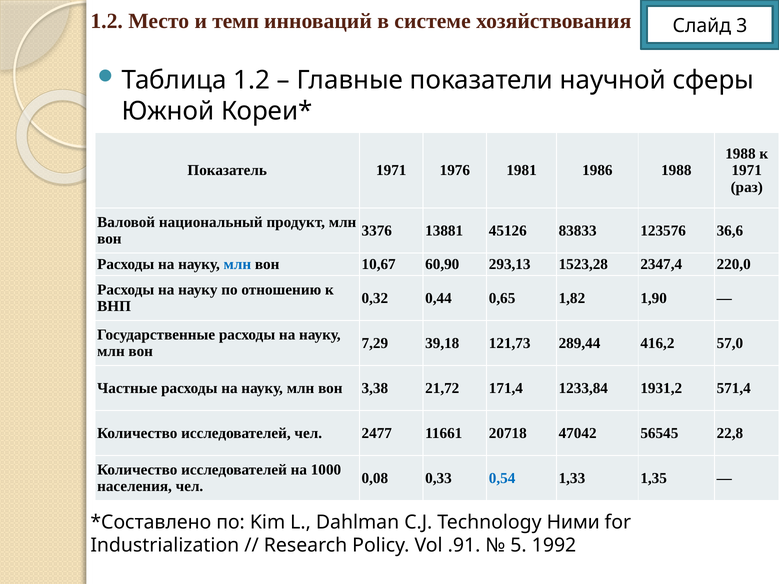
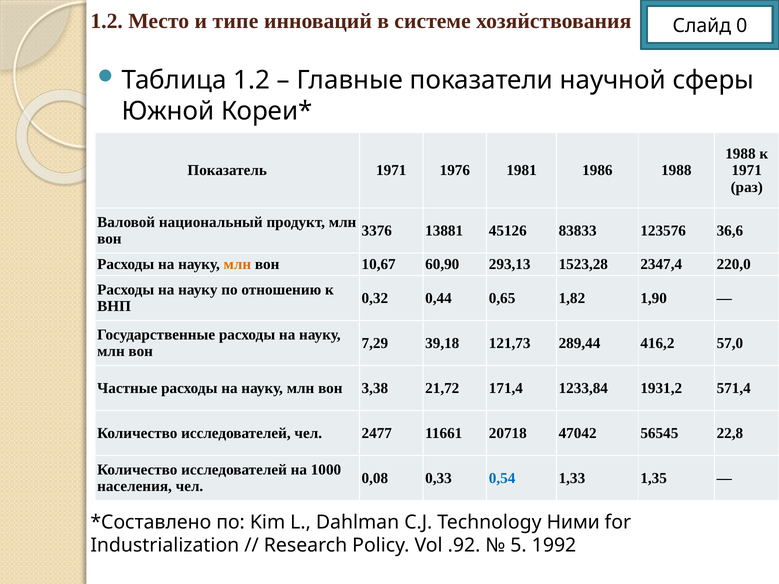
темп: темп -> типе
3: 3 -> 0
млн at (237, 264) colour: blue -> orange
.91: .91 -> .92
